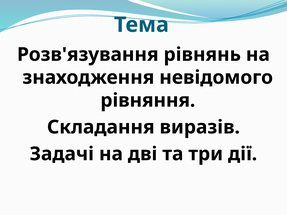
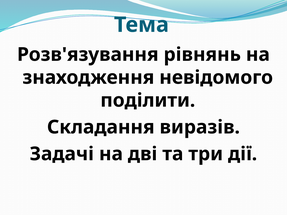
рівняння: рівняння -> поділити
